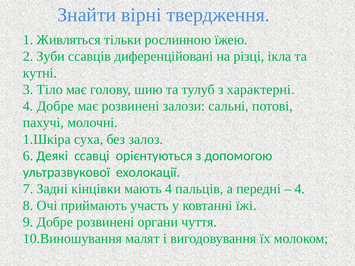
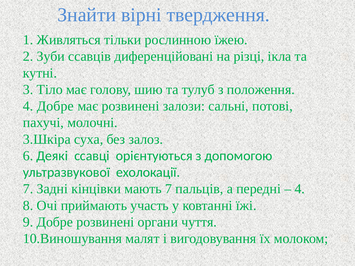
характерні: характерні -> положення
1.Шкіра: 1.Шкіра -> 3.Шкіра
мають 4: 4 -> 7
